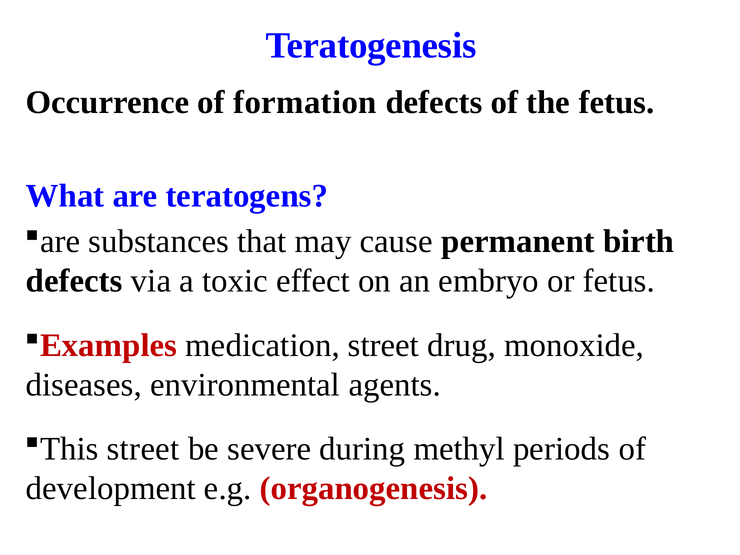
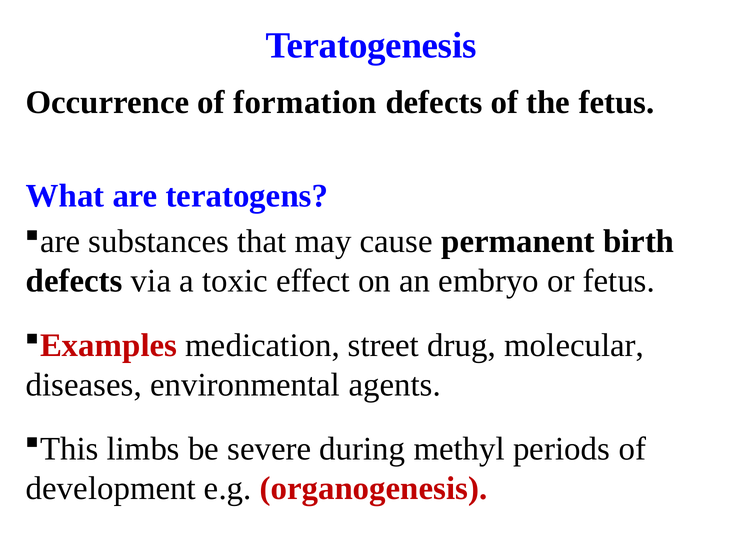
monoxide: monoxide -> molecular
This street: street -> limbs
